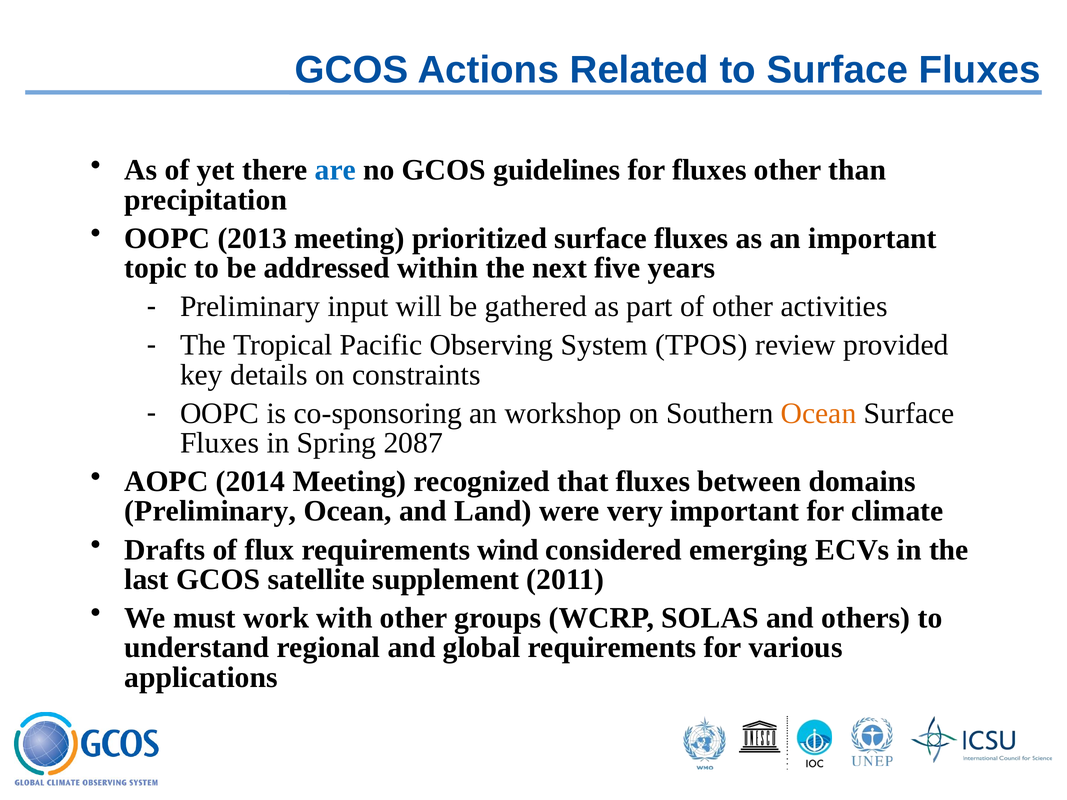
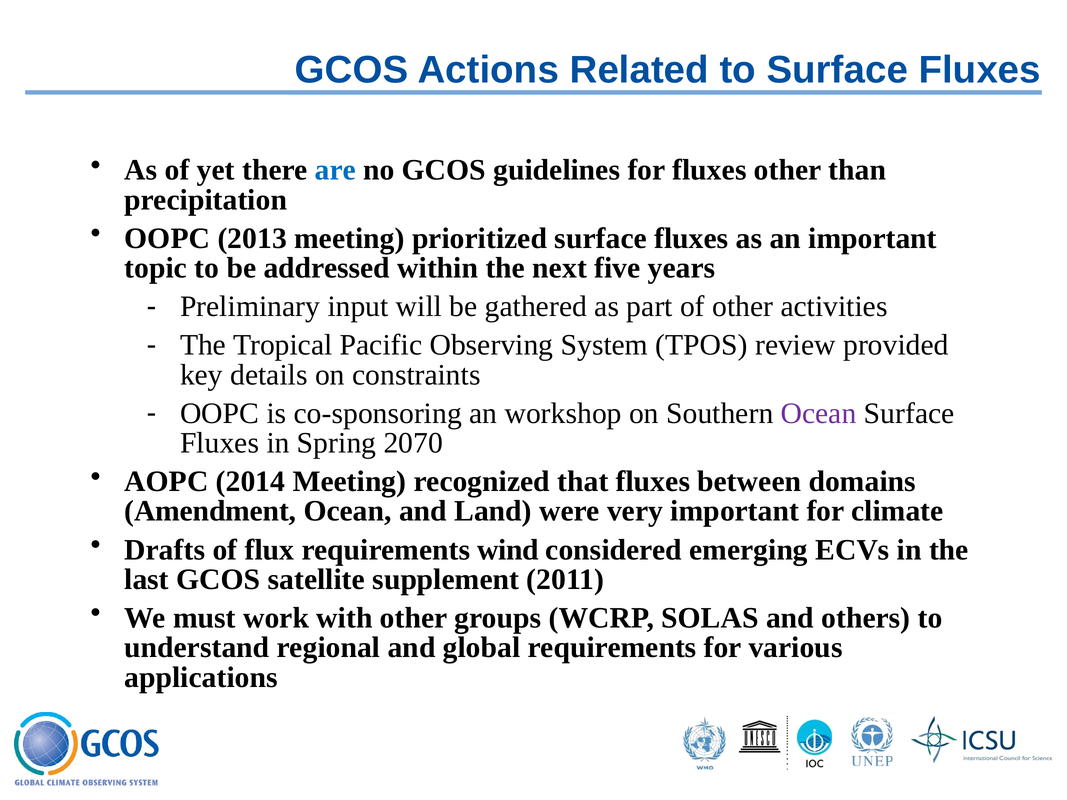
Ocean at (819, 413) colour: orange -> purple
2087: 2087 -> 2070
Preliminary at (210, 511): Preliminary -> Amendment
